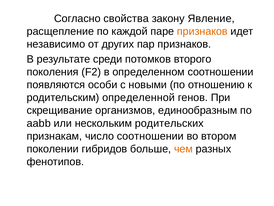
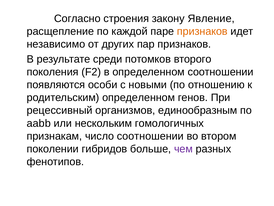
свойства: свойства -> строения
родительским определенной: определенной -> определенном
скрещивание: скрещивание -> рецессивный
родительских: родительских -> гомологичных
чем colour: orange -> purple
